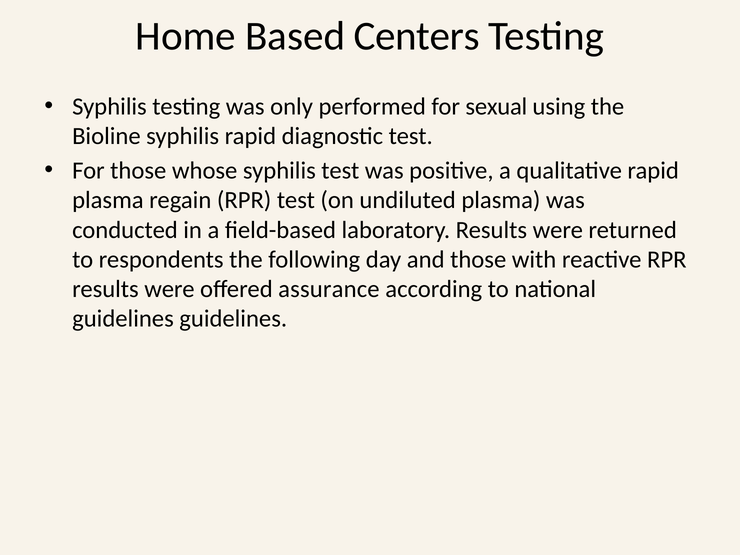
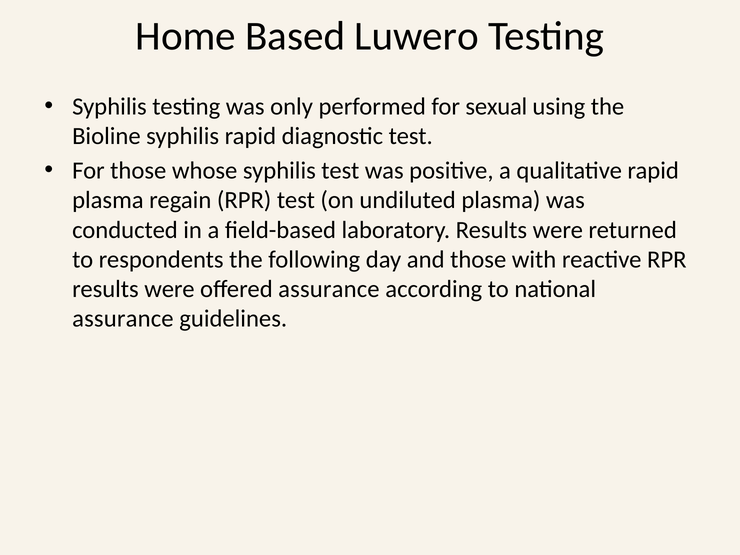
Centers: Centers -> Luwero
guidelines at (123, 319): guidelines -> assurance
